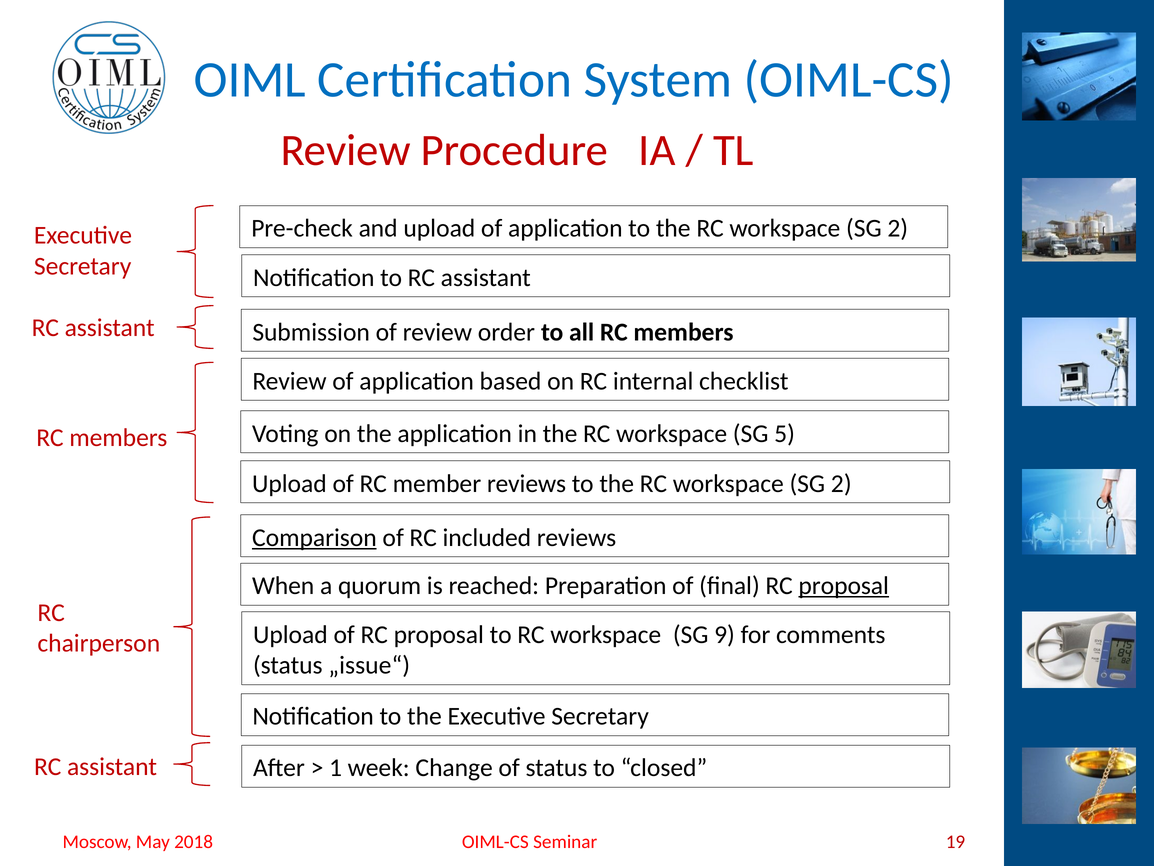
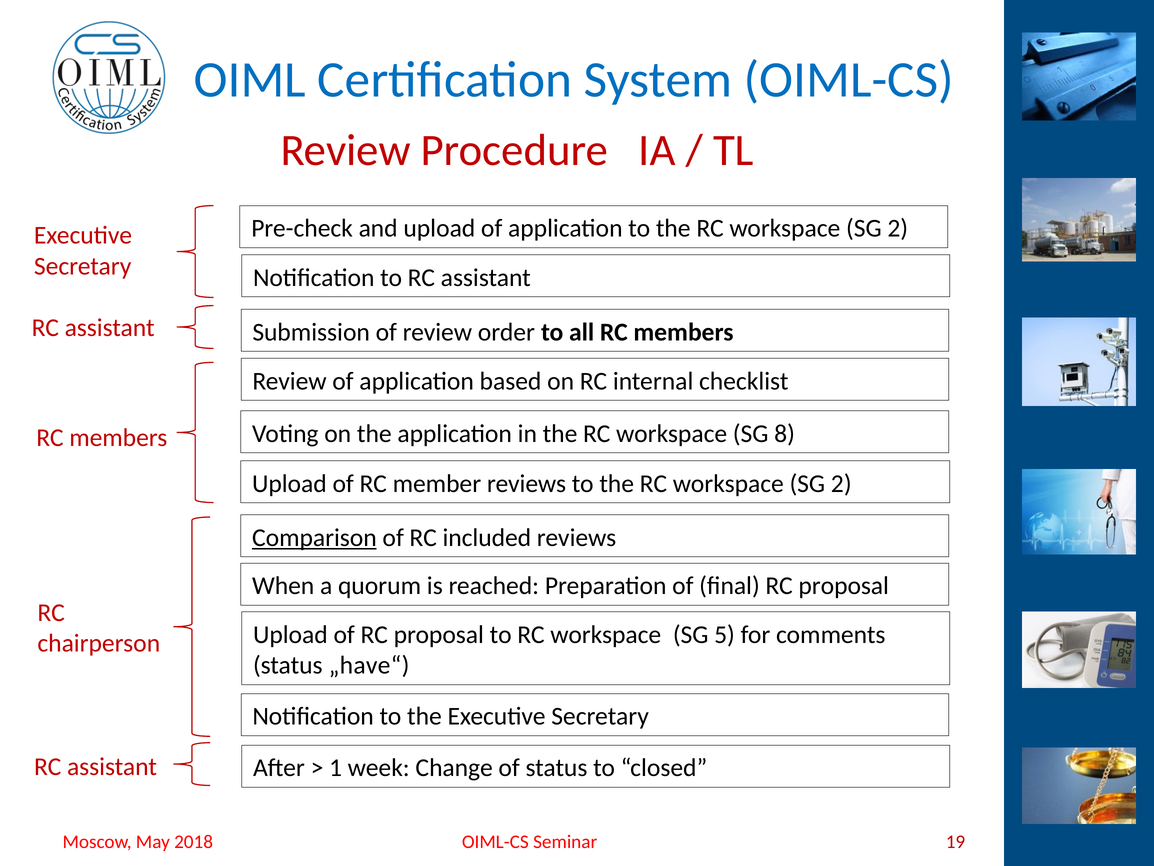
5: 5 -> 8
proposal at (844, 586) underline: present -> none
9: 9 -> 5
„issue“: „issue“ -> „have“
